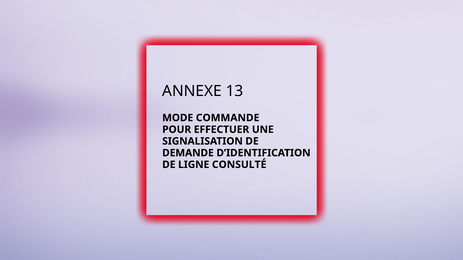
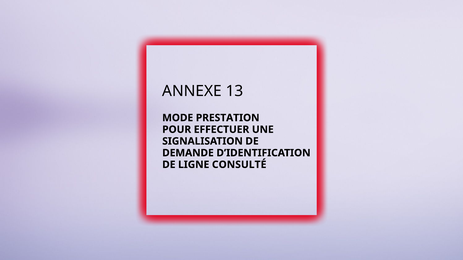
COMMANDE: COMMANDE -> PRESTATION
